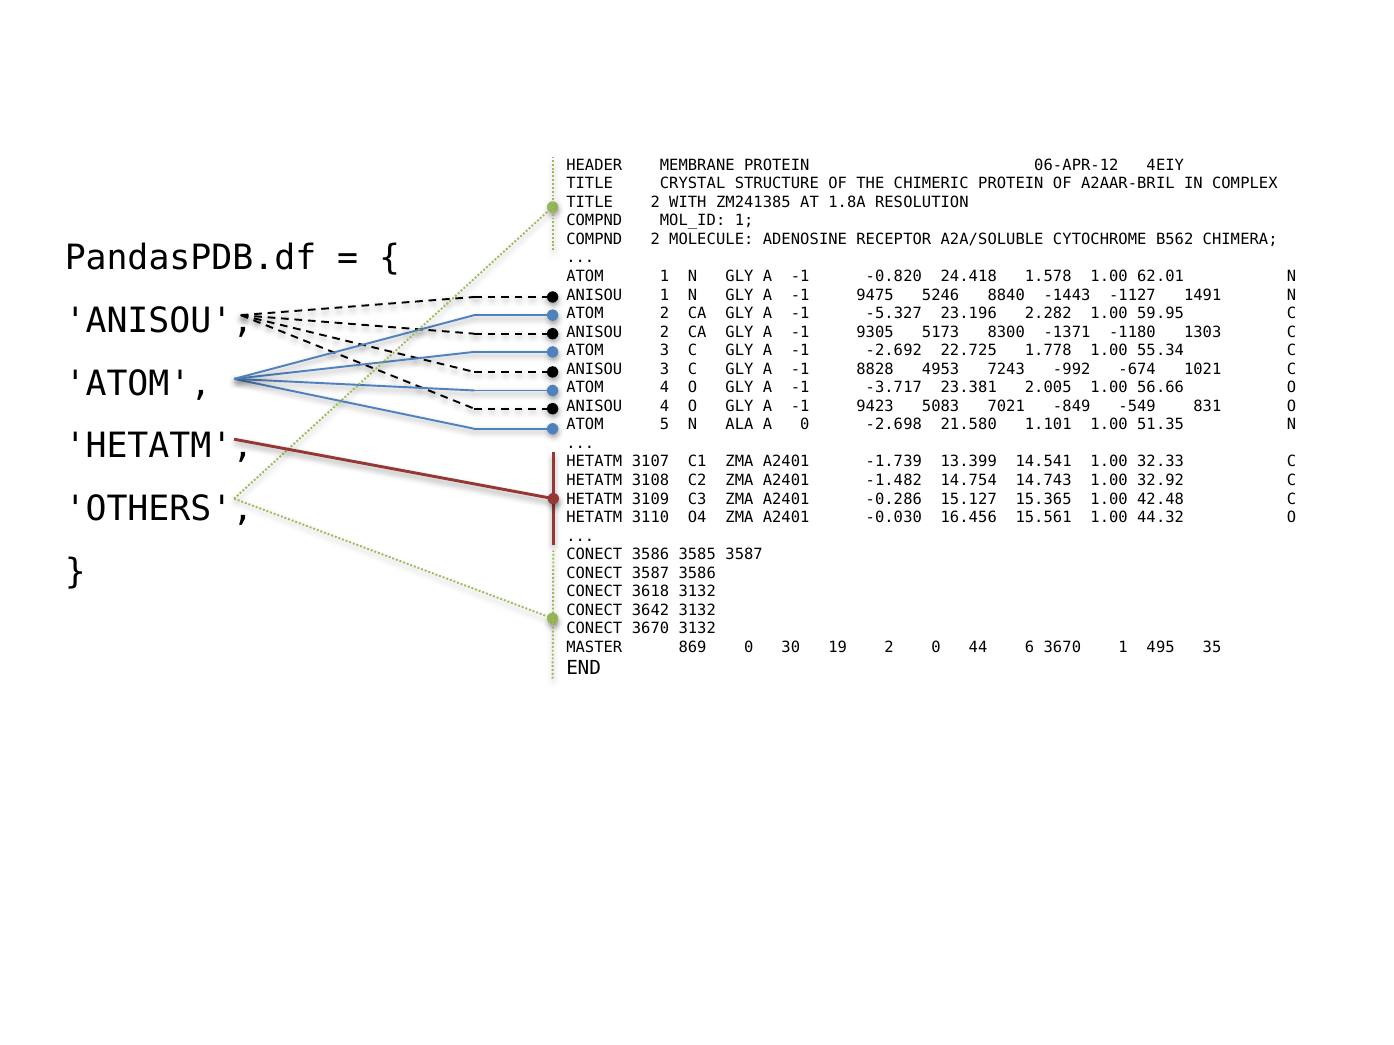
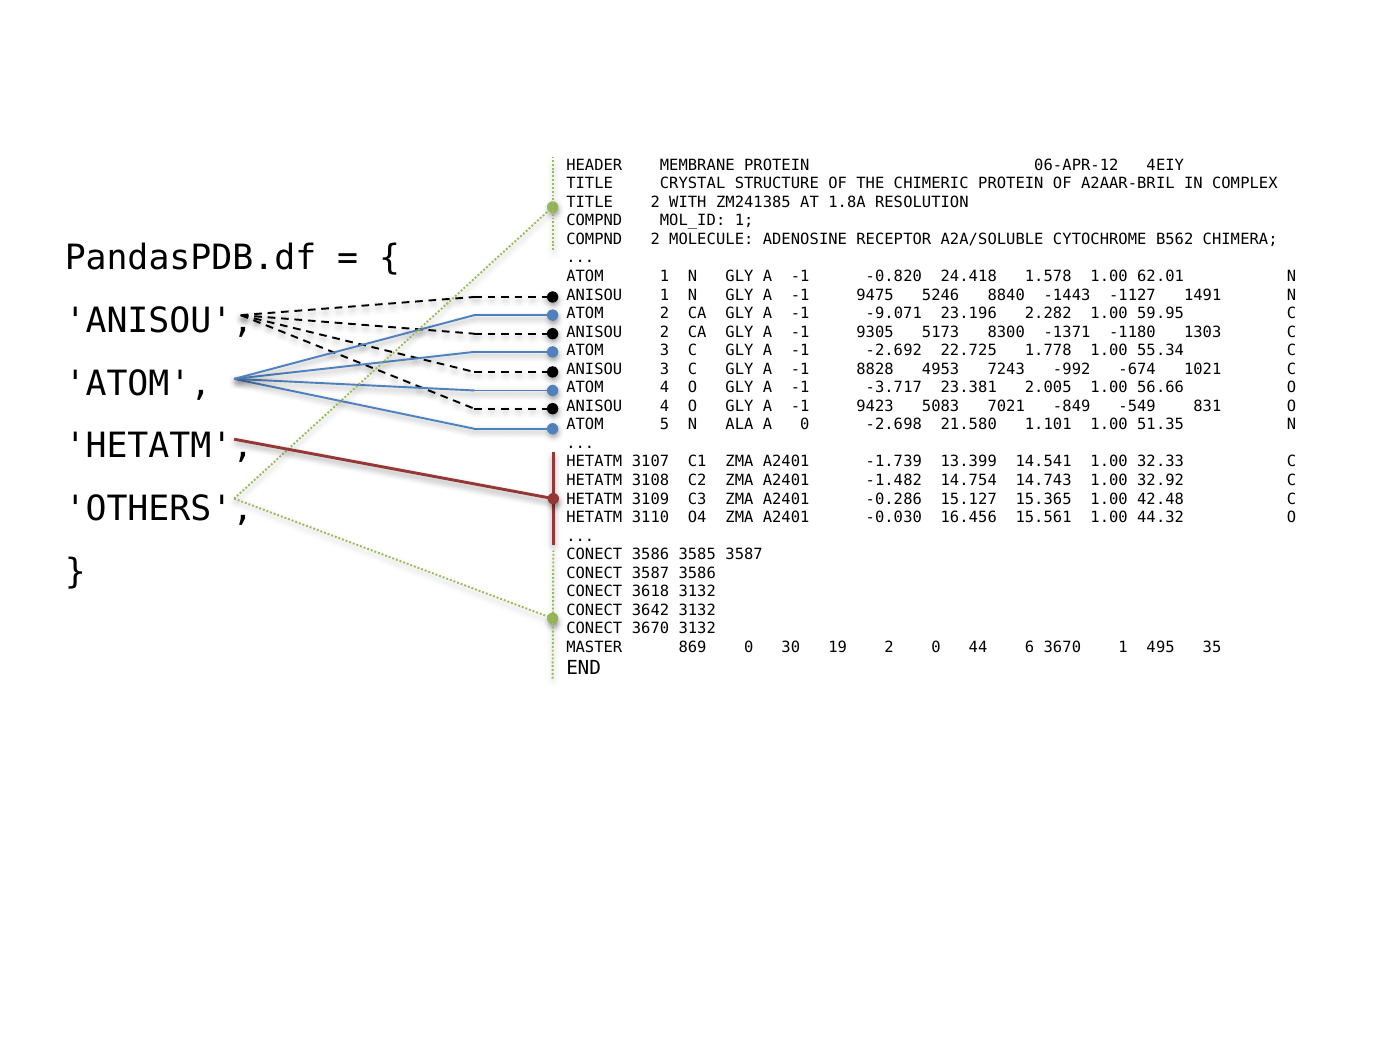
-5.327: -5.327 -> -9.071
